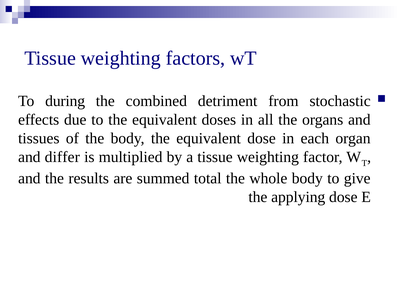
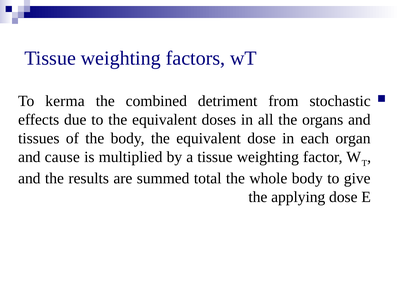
during: during -> kerma
differ: differ -> cause
